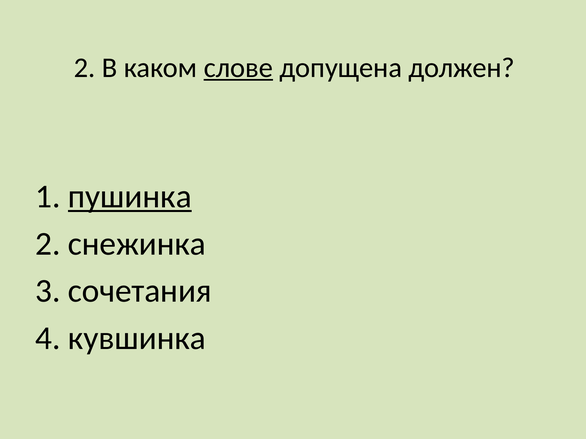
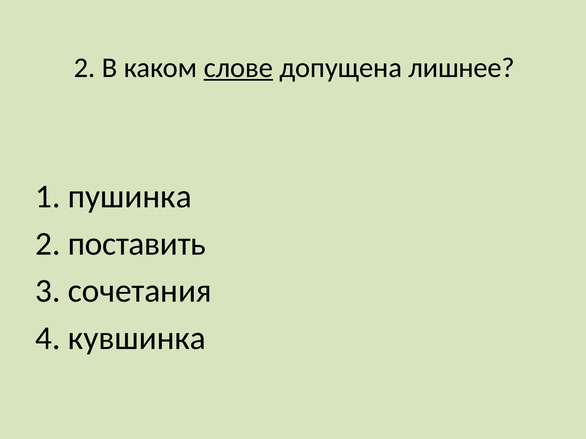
должен: должен -> лишнее
пушинка underline: present -> none
снежинка: снежинка -> поставить
